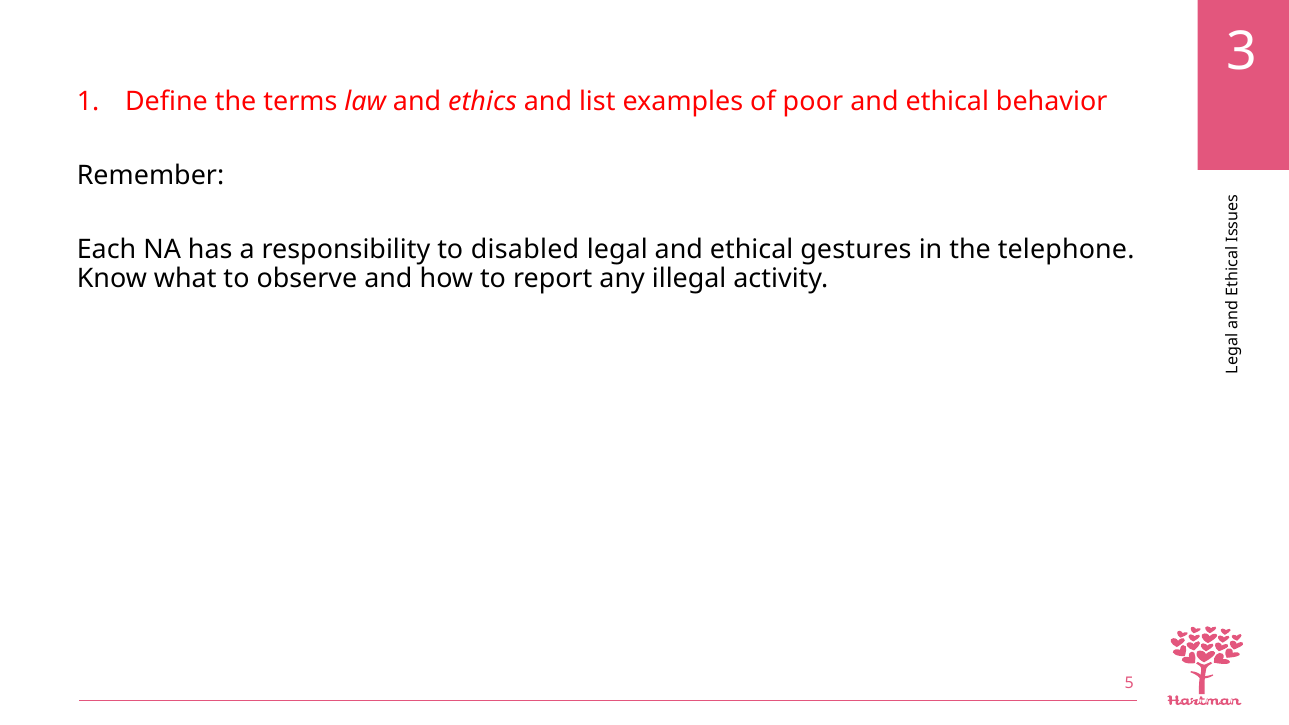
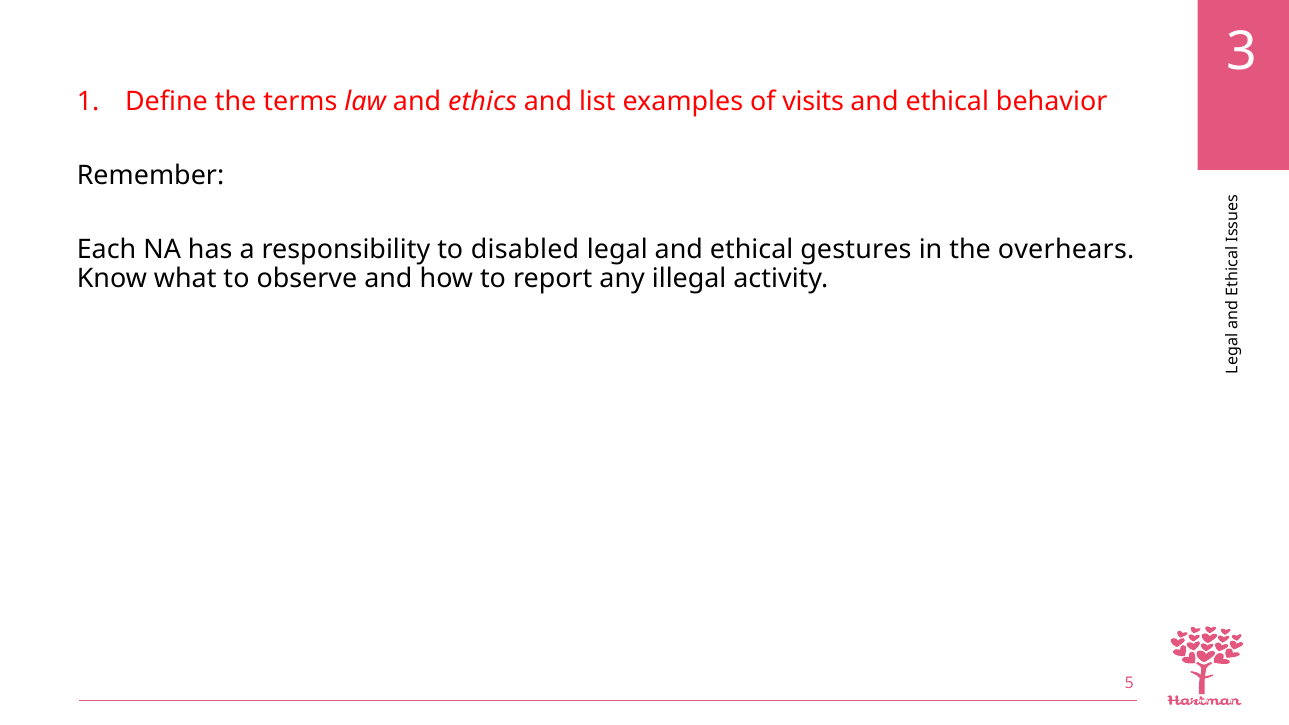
poor: poor -> visits
telephone: telephone -> overhears
